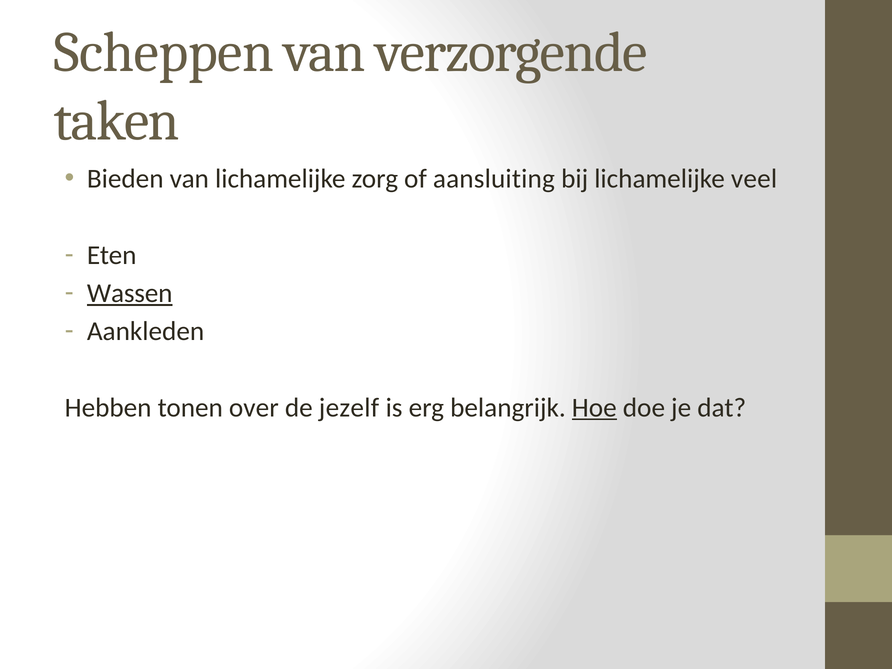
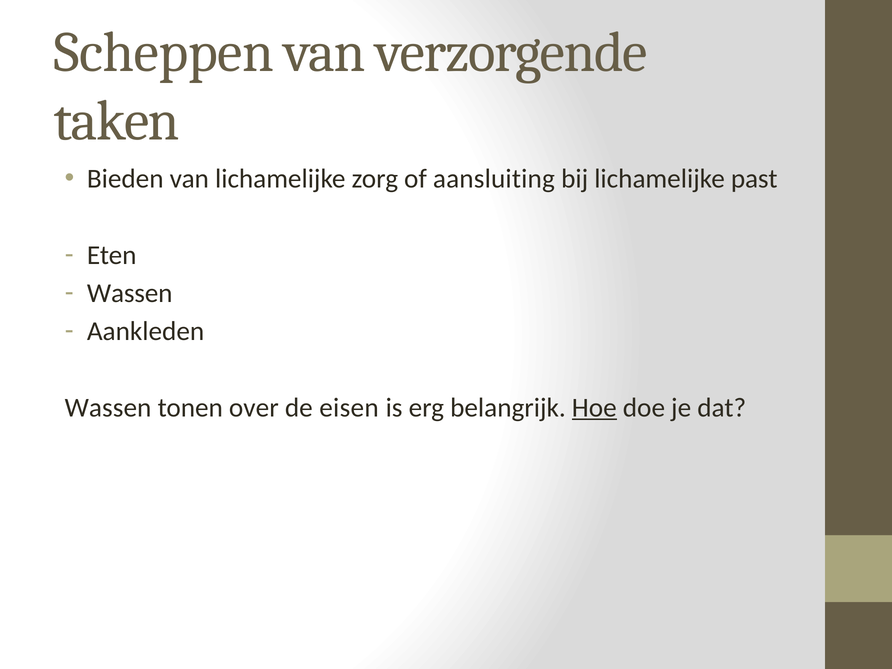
veel: veel -> past
Wassen at (130, 293) underline: present -> none
Hebben at (108, 408): Hebben -> Wassen
jezelf: jezelf -> eisen
